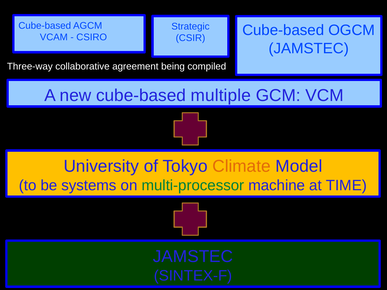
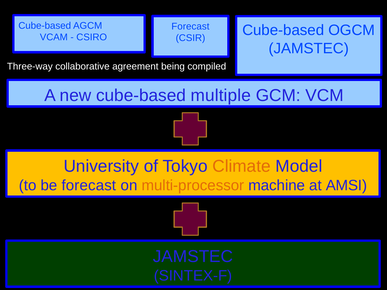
Strategic at (190, 26): Strategic -> Forecast
be systems: systems -> forecast
multi-processor colour: green -> orange
TIME: TIME -> AMSI
